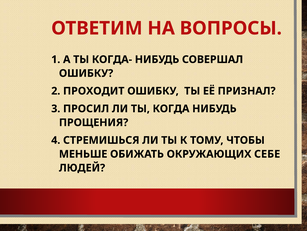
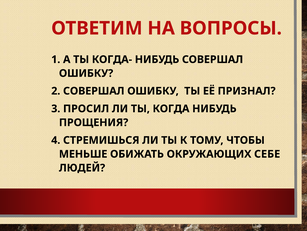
2 ПРОХОДИТ: ПРОХОДИТ -> СОВЕРШАЛ
